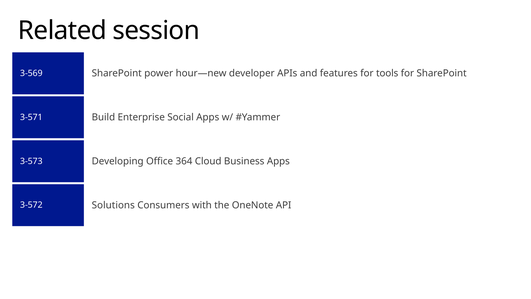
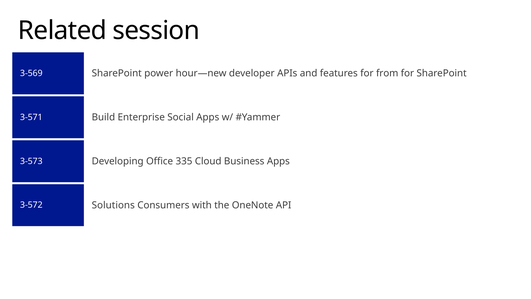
tools: tools -> from
364: 364 -> 335
